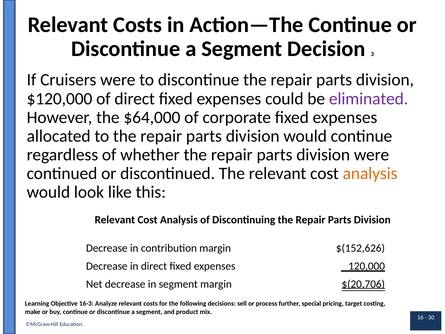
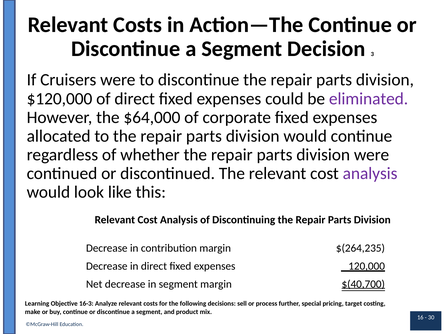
analysis at (370, 173) colour: orange -> purple
$(152,626: $(152,626 -> $(264,235
$(20,706: $(20,706 -> $(40,700
